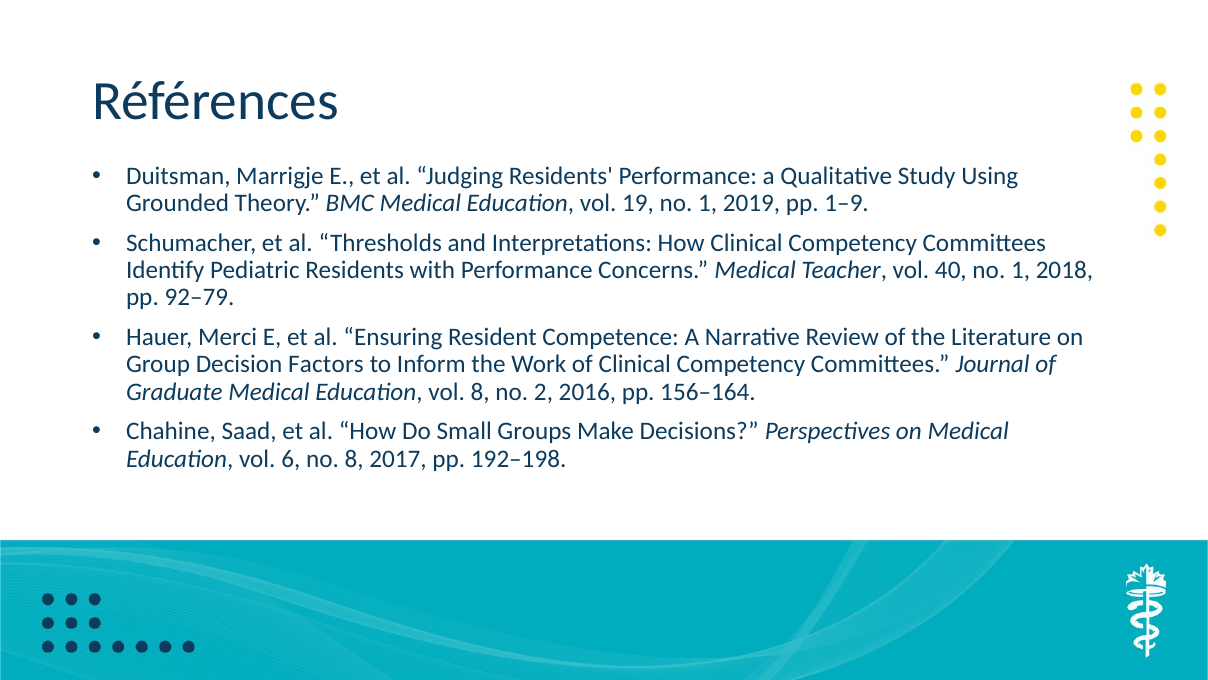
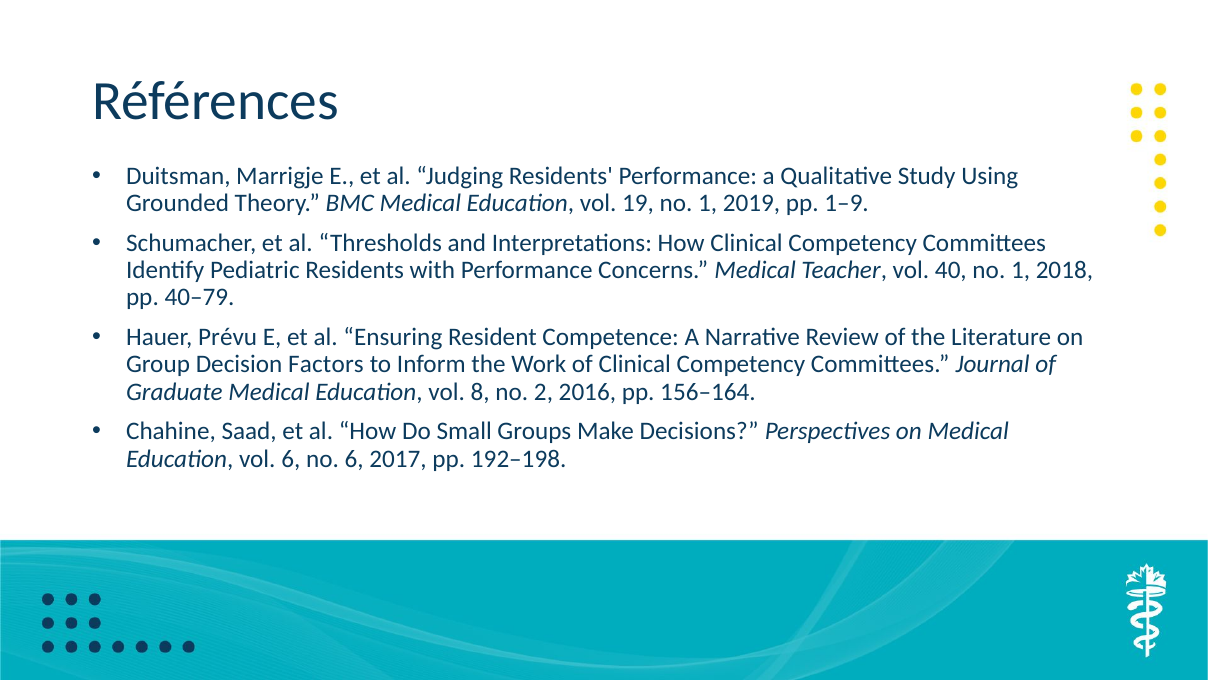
92–79: 92–79 -> 40–79
Merci: Merci -> Prévu
no 8: 8 -> 6
